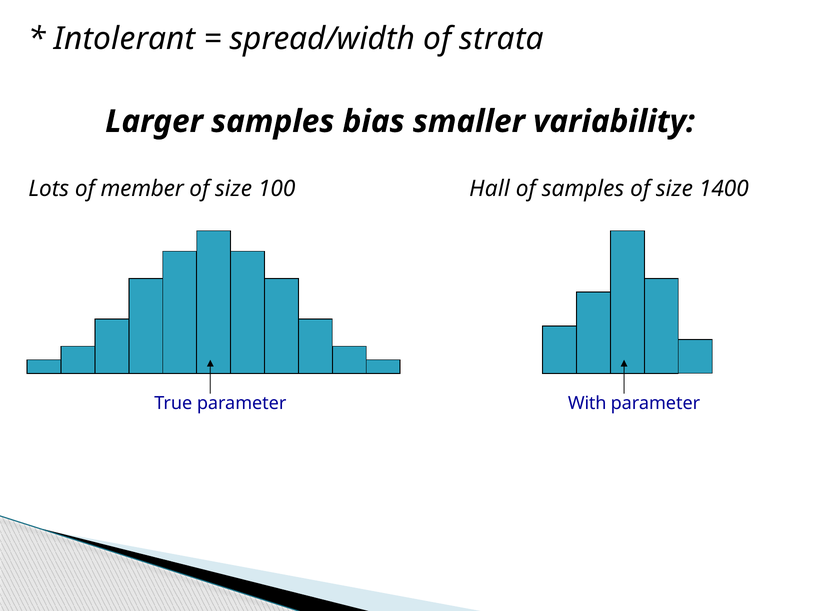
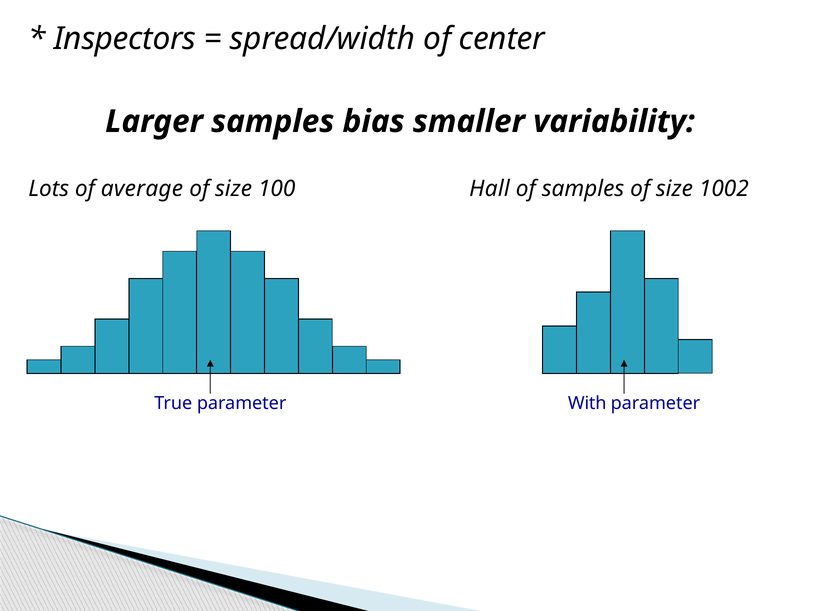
Intolerant: Intolerant -> Inspectors
strata: strata -> center
member: member -> average
1400: 1400 -> 1002
